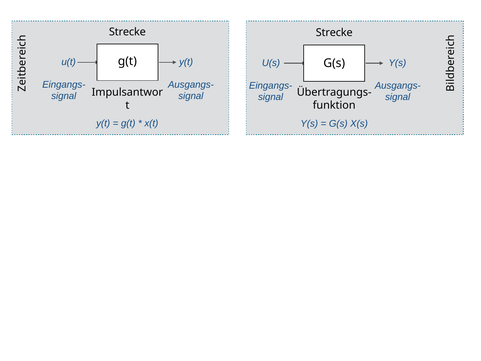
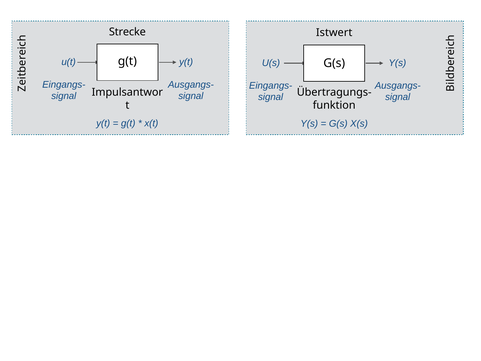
Strecke at (334, 33): Strecke -> Istwert
